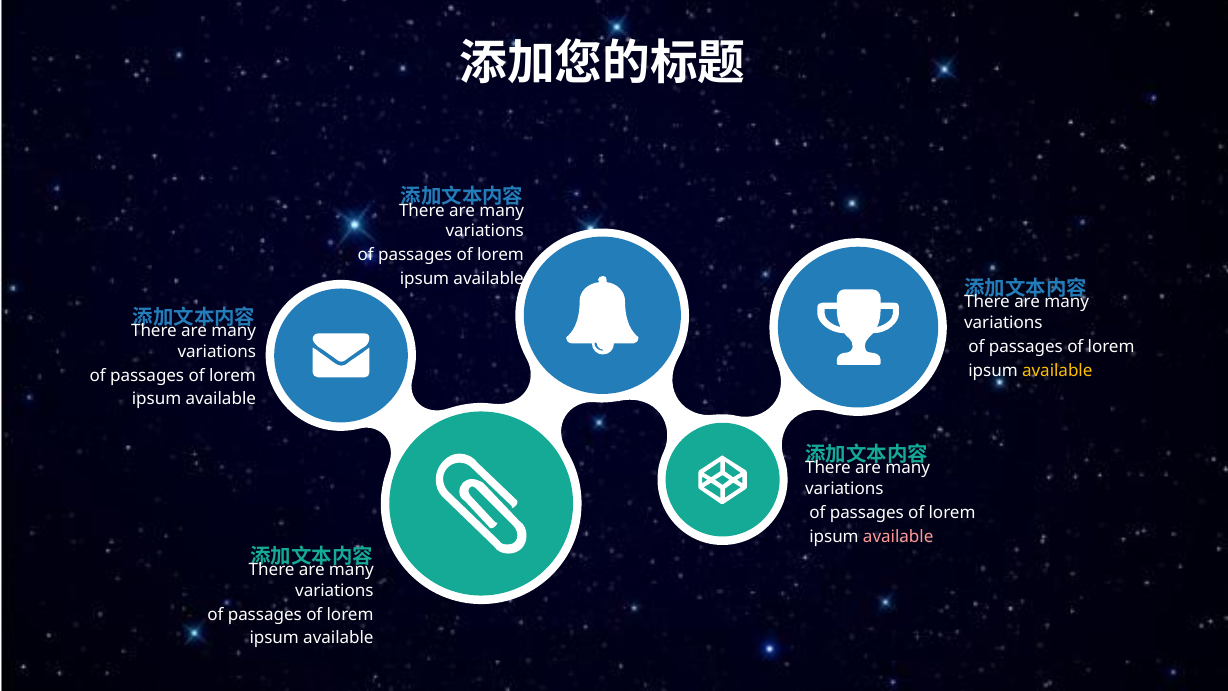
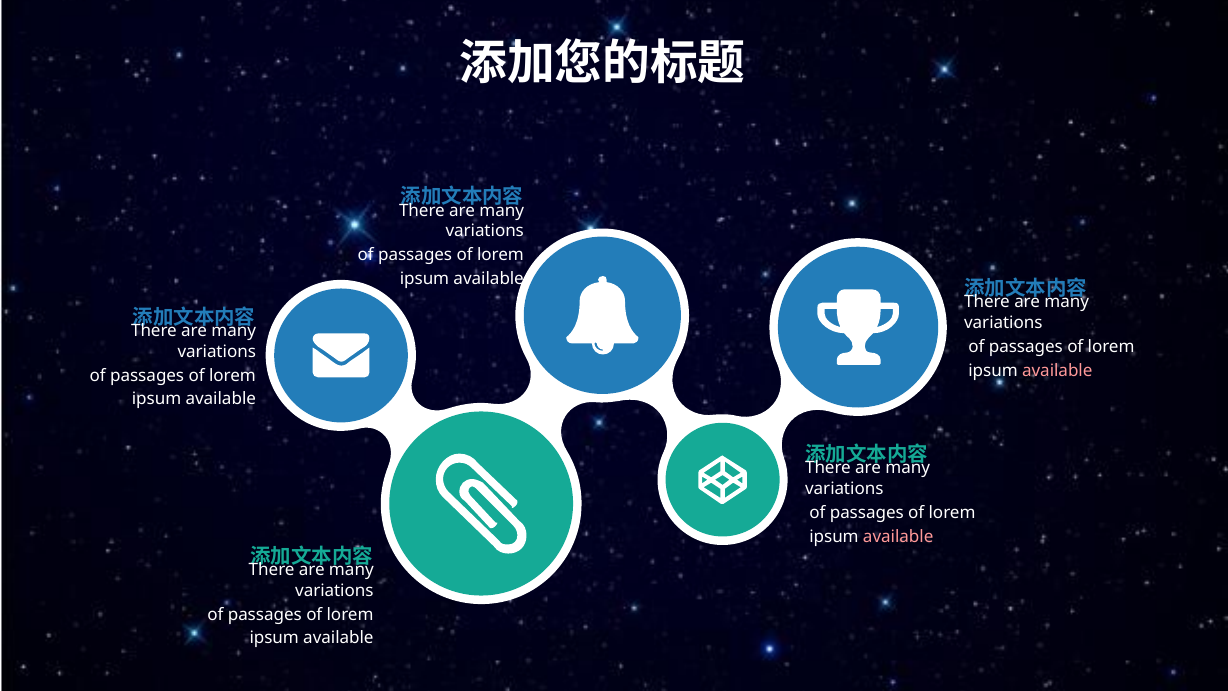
available at (1057, 370) colour: yellow -> pink
